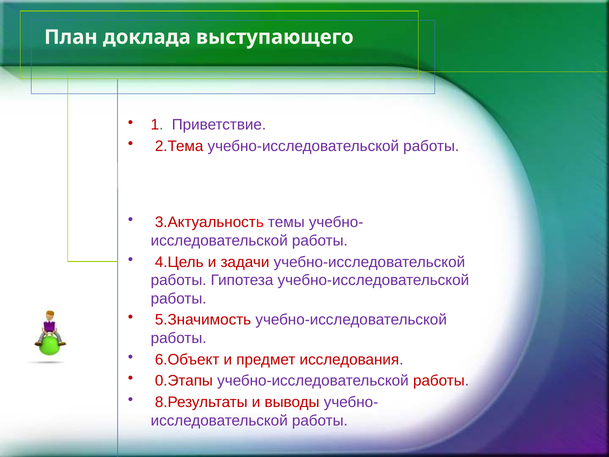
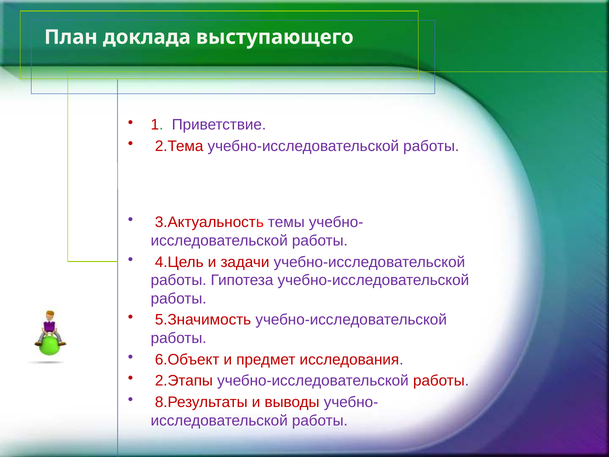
0.Этапы: 0.Этапы -> 2.Этапы
